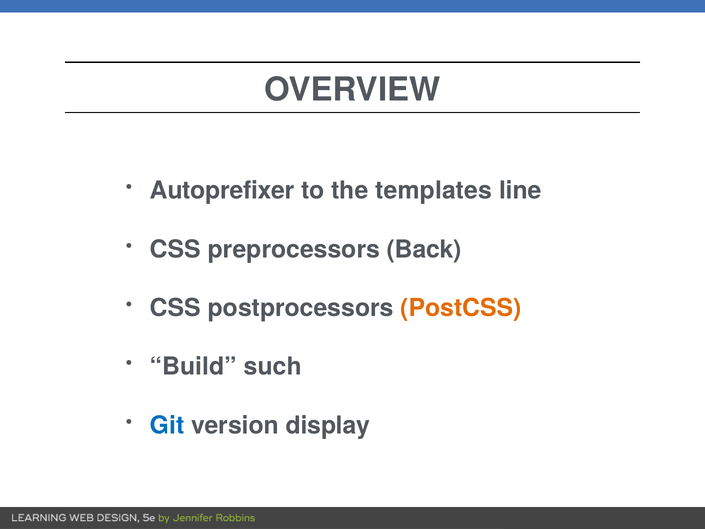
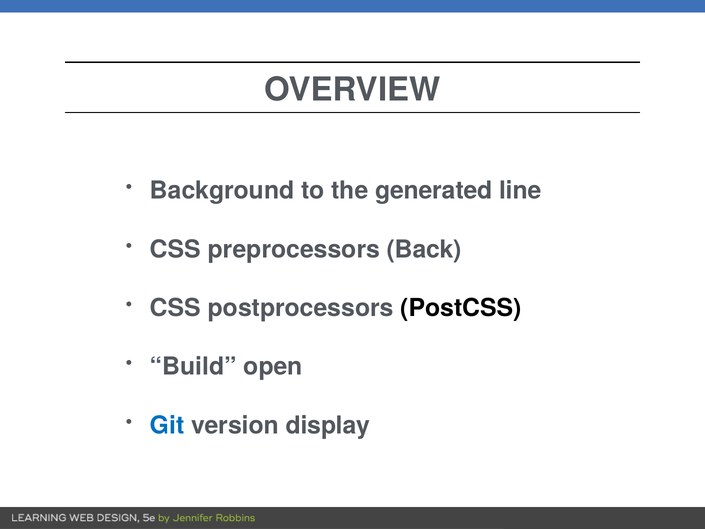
Autoprefixer: Autoprefixer -> Background
templates: templates -> generated
PostCSS colour: orange -> black
such: such -> open
